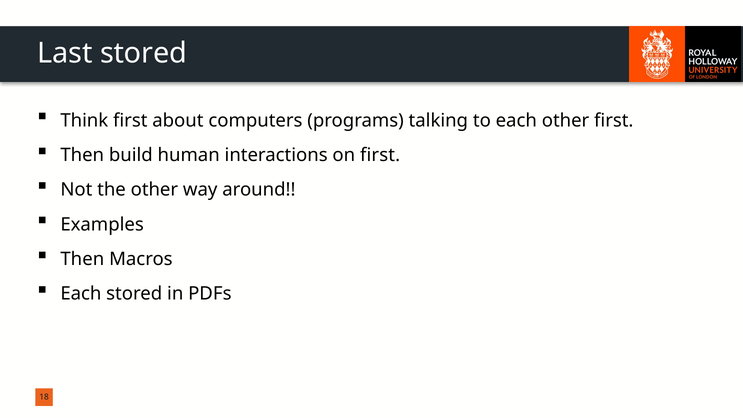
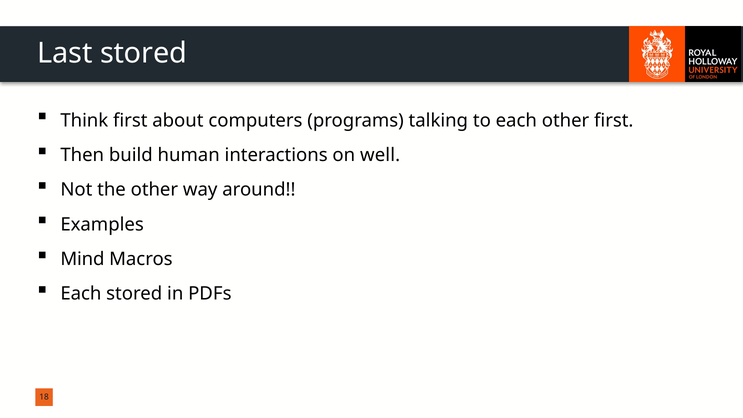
on first: first -> well
Then at (82, 259): Then -> Mind
